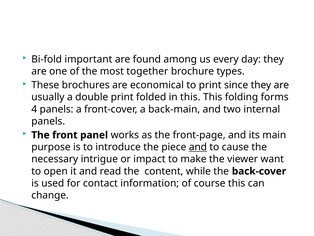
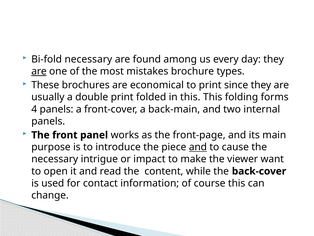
Bi-fold important: important -> necessary
are at (39, 71) underline: none -> present
together: together -> mistakes
